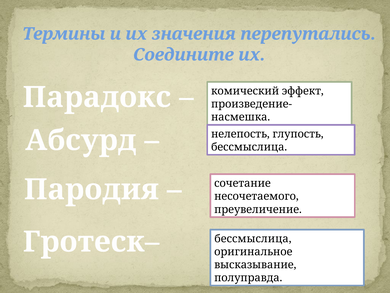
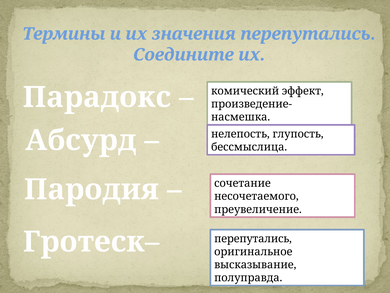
бессмыслица at (253, 238): бессмыслица -> перепутались
